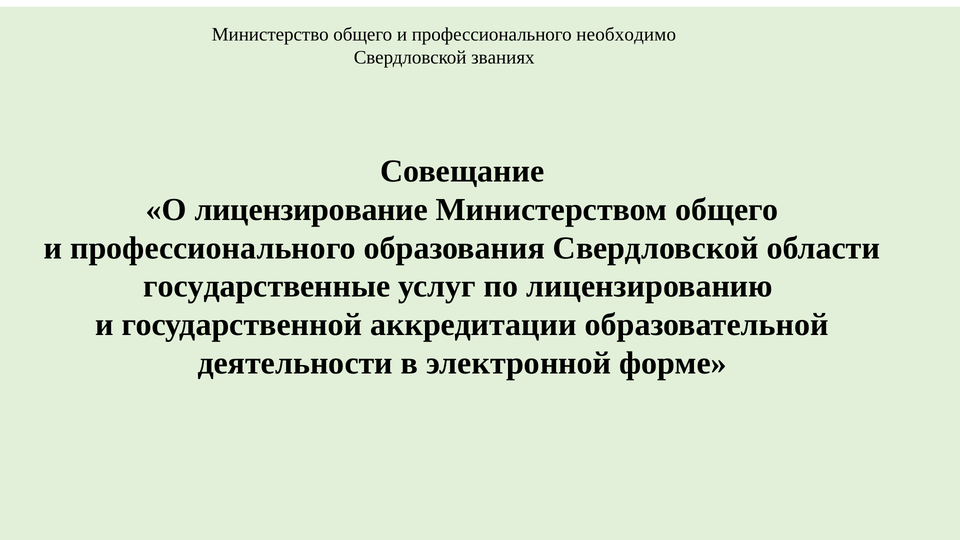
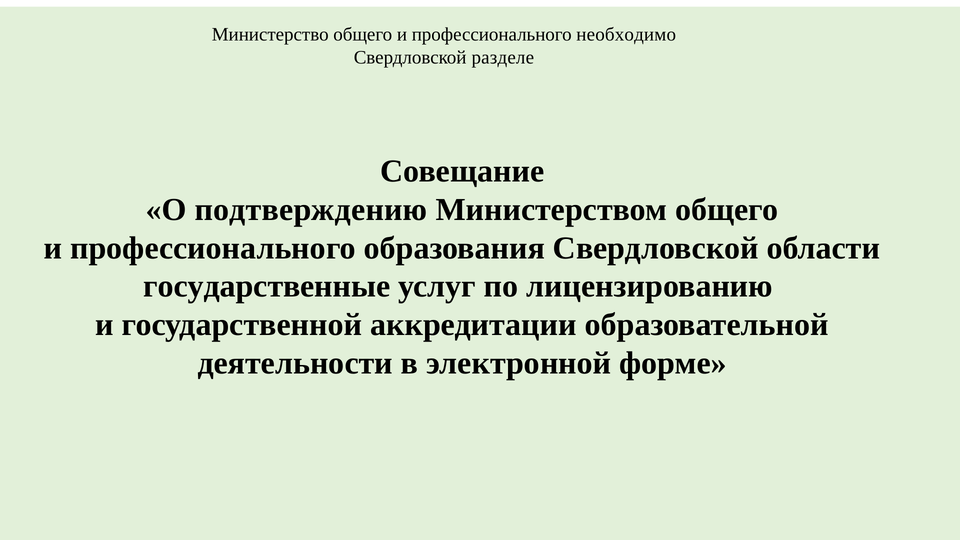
званиях: званиях -> разделе
лицензирование: лицензирование -> подтверждению
